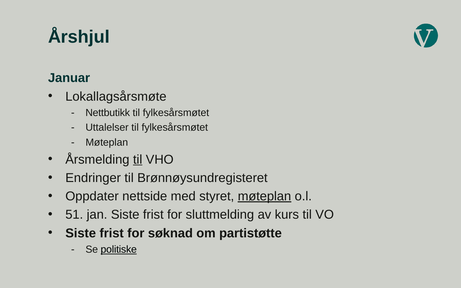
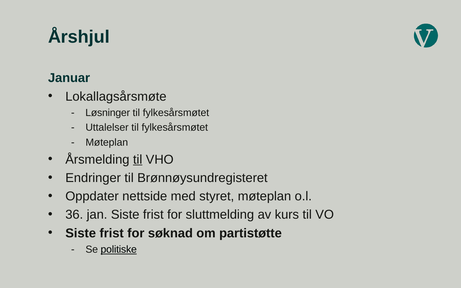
Nettbutikk: Nettbutikk -> Løsninger
møteplan at (264, 196) underline: present -> none
51: 51 -> 36
